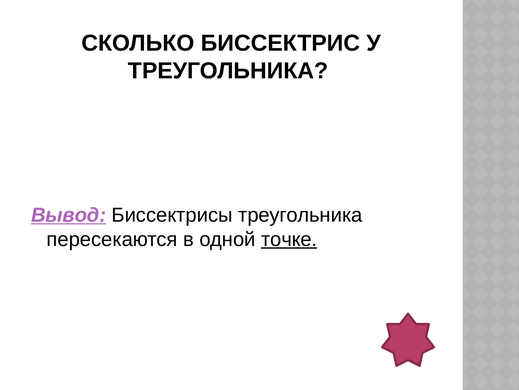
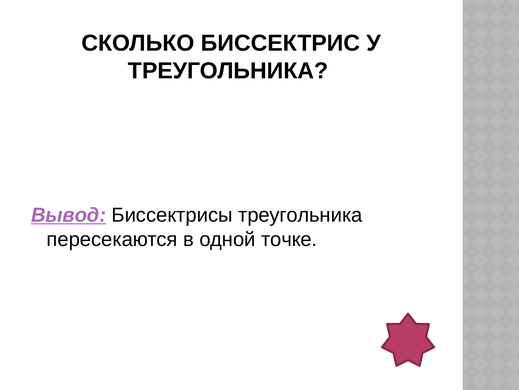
точке underline: present -> none
